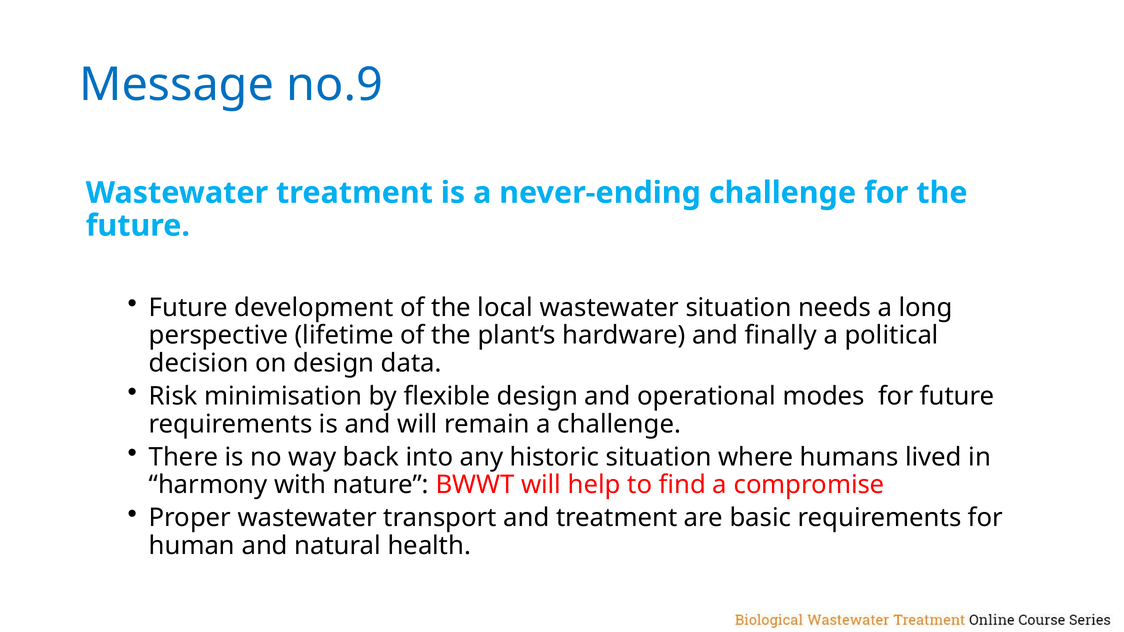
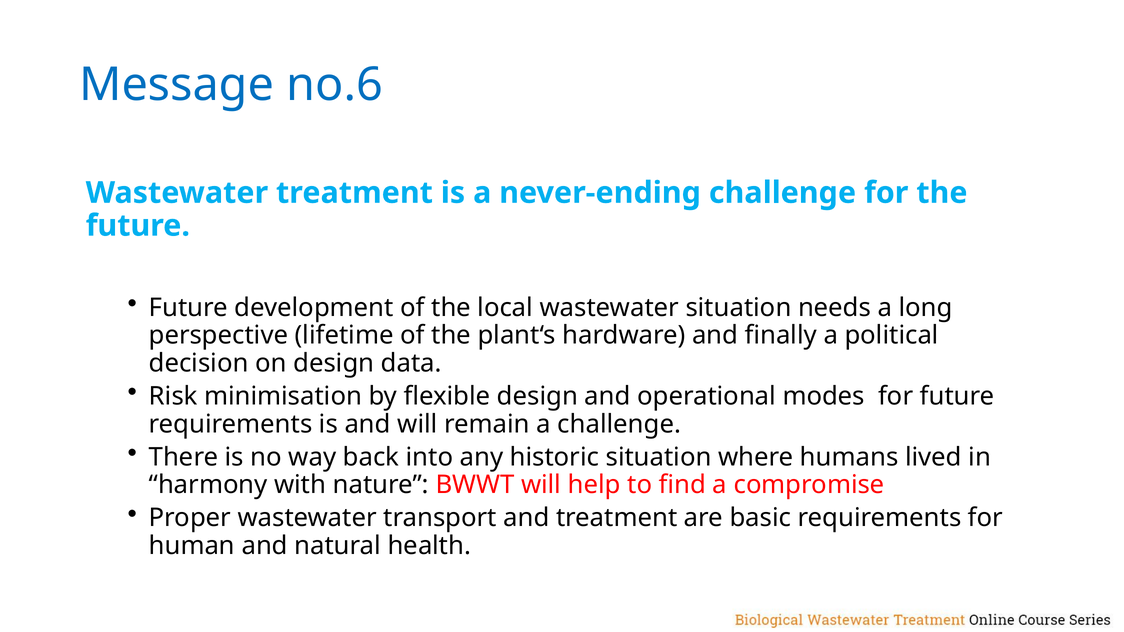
no.9: no.9 -> no.6
